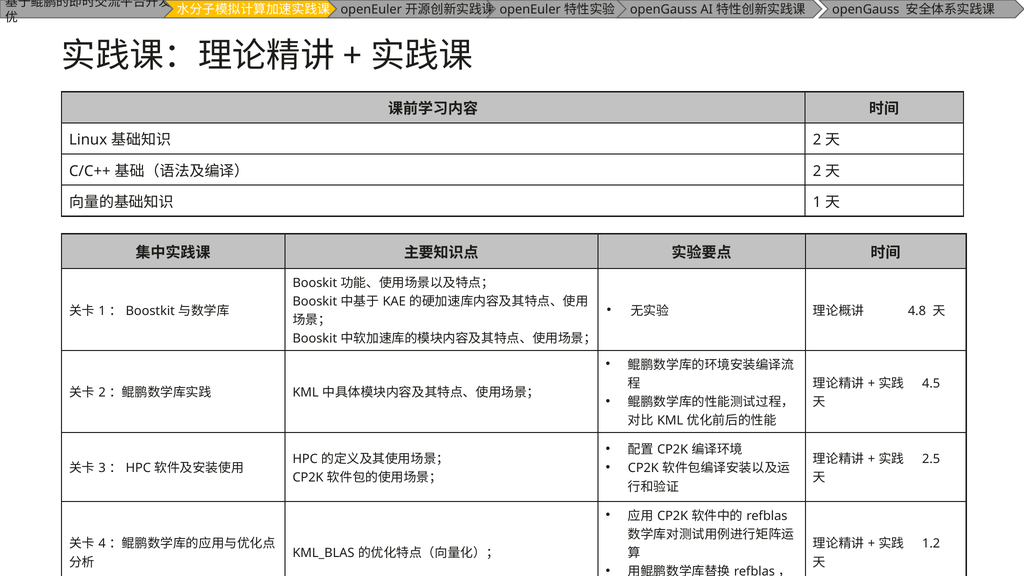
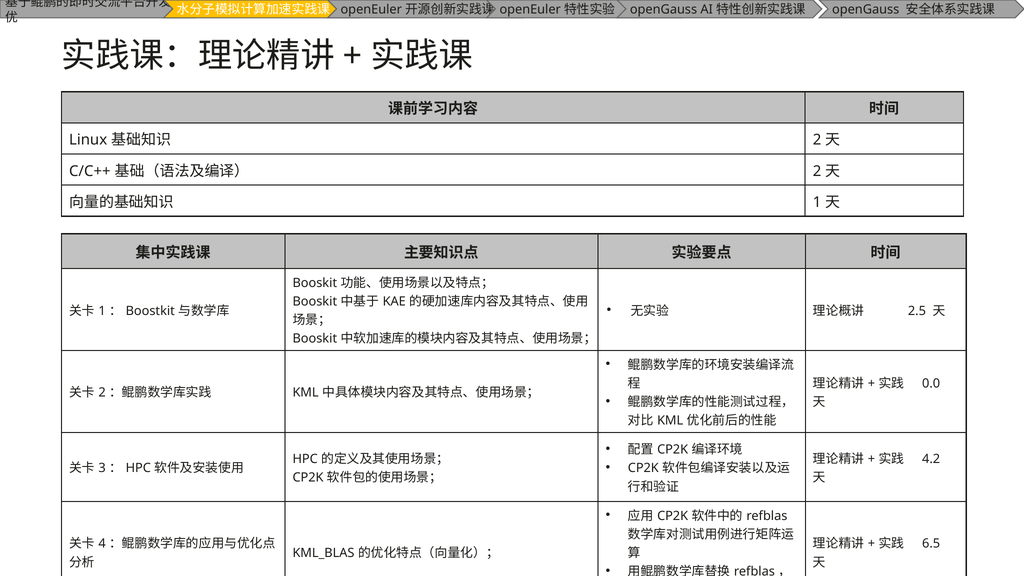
4.8: 4.8 -> 2.5
4.5: 4.5 -> 0.0
2.5: 2.5 -> 4.2
1.2: 1.2 -> 6.5
